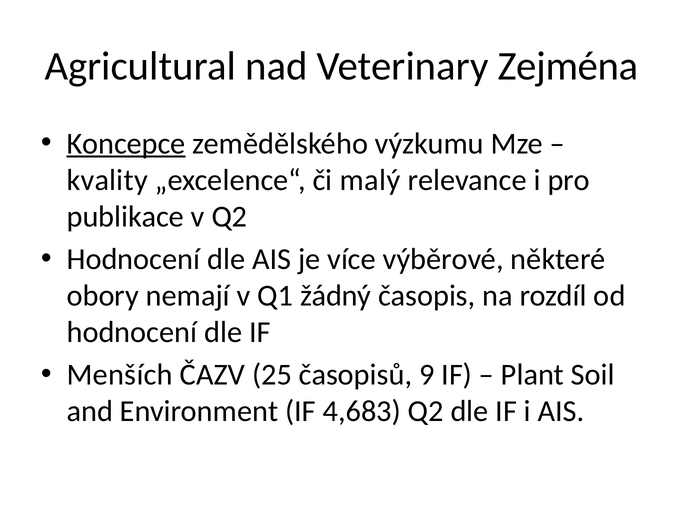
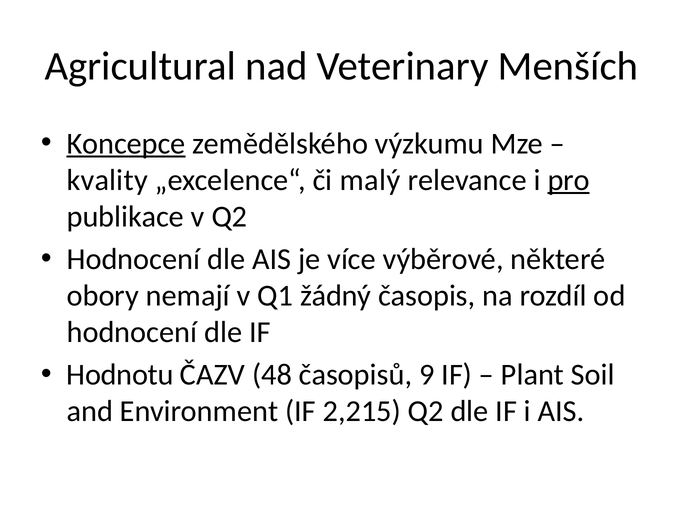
Zejména: Zejména -> Menších
pro underline: none -> present
Menších: Menších -> Hodnotu
25: 25 -> 48
4,683: 4,683 -> 2,215
